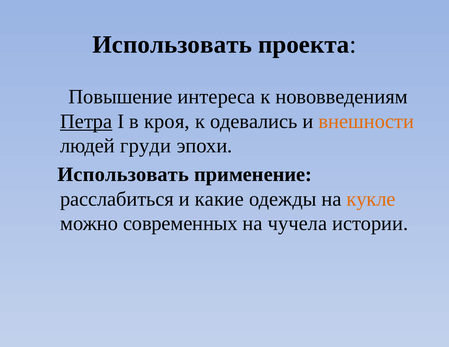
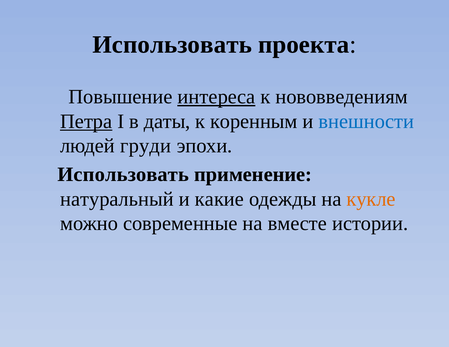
интереса underline: none -> present
кроя: кроя -> даты
одевались: одевались -> коренным
внешности colour: orange -> blue
расслабиться: расслабиться -> натуральный
современных: современных -> современные
чучела: чучела -> вместе
